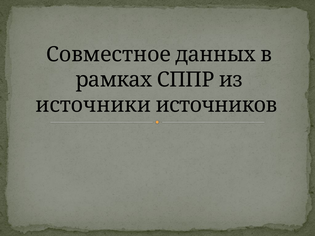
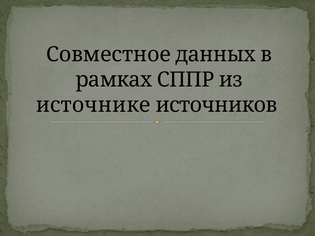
источники: источники -> источнике
